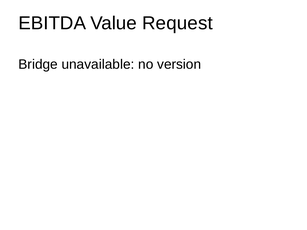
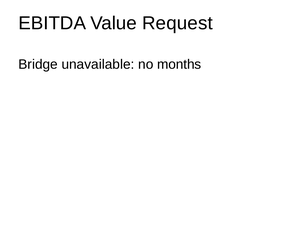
version: version -> months
